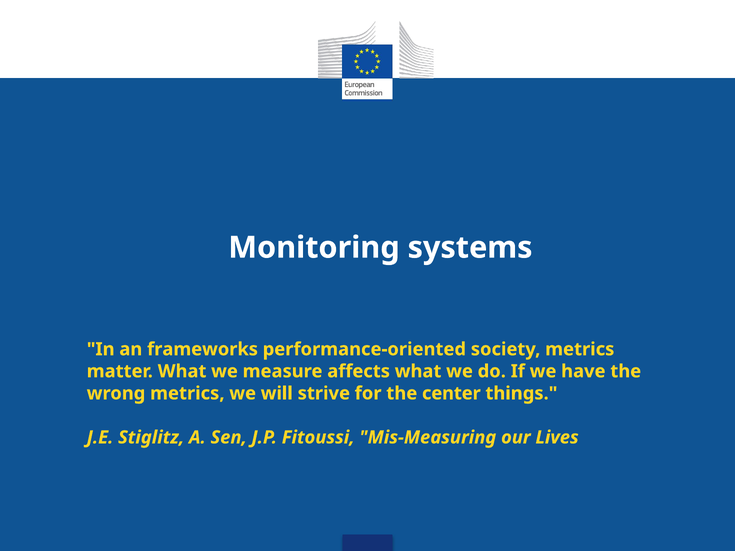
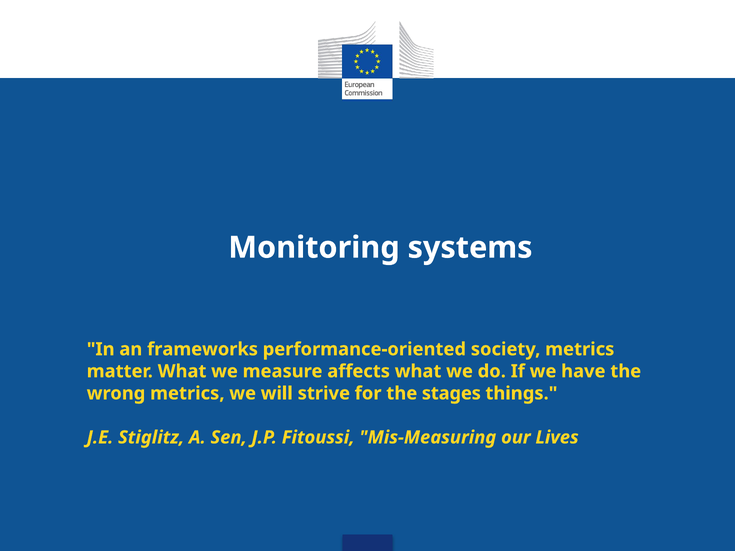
center: center -> stages
